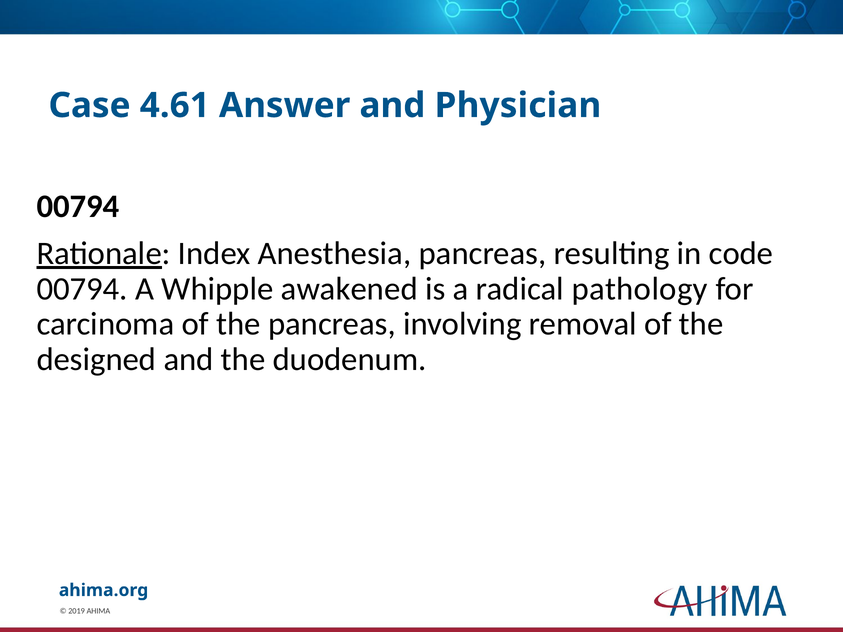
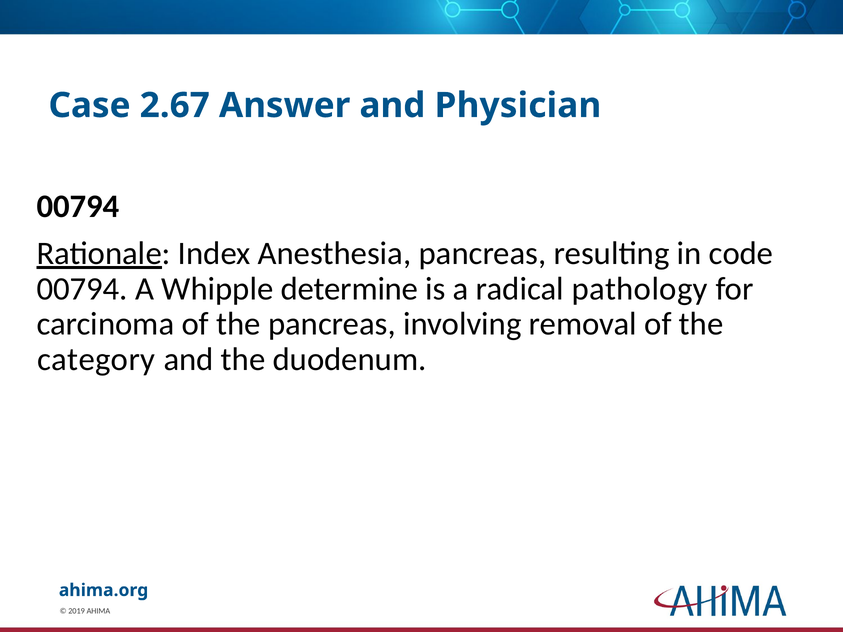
4.61: 4.61 -> 2.67
awakened: awakened -> determine
designed: designed -> category
